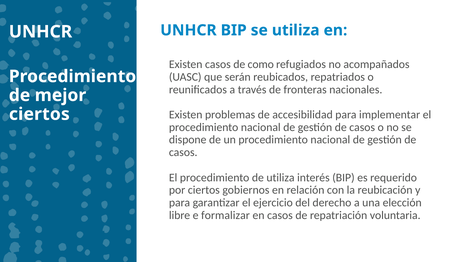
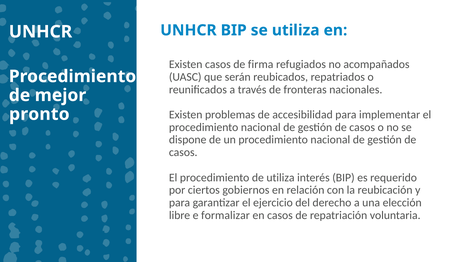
como: como -> firma
ciertos at (39, 114): ciertos -> pronto
